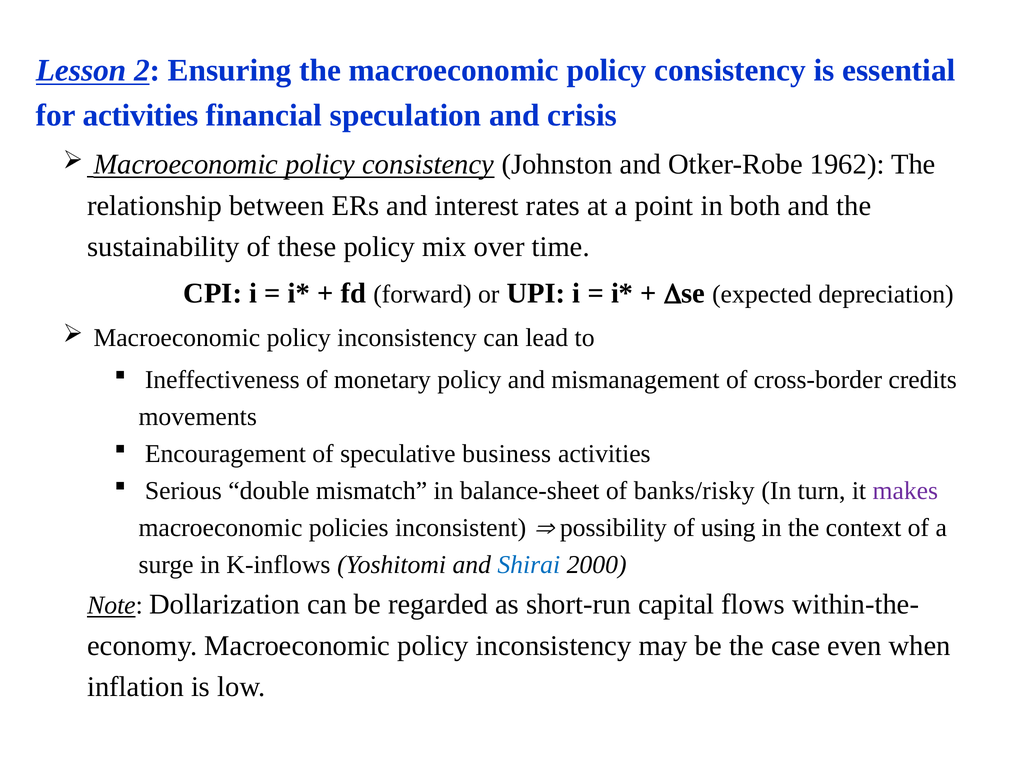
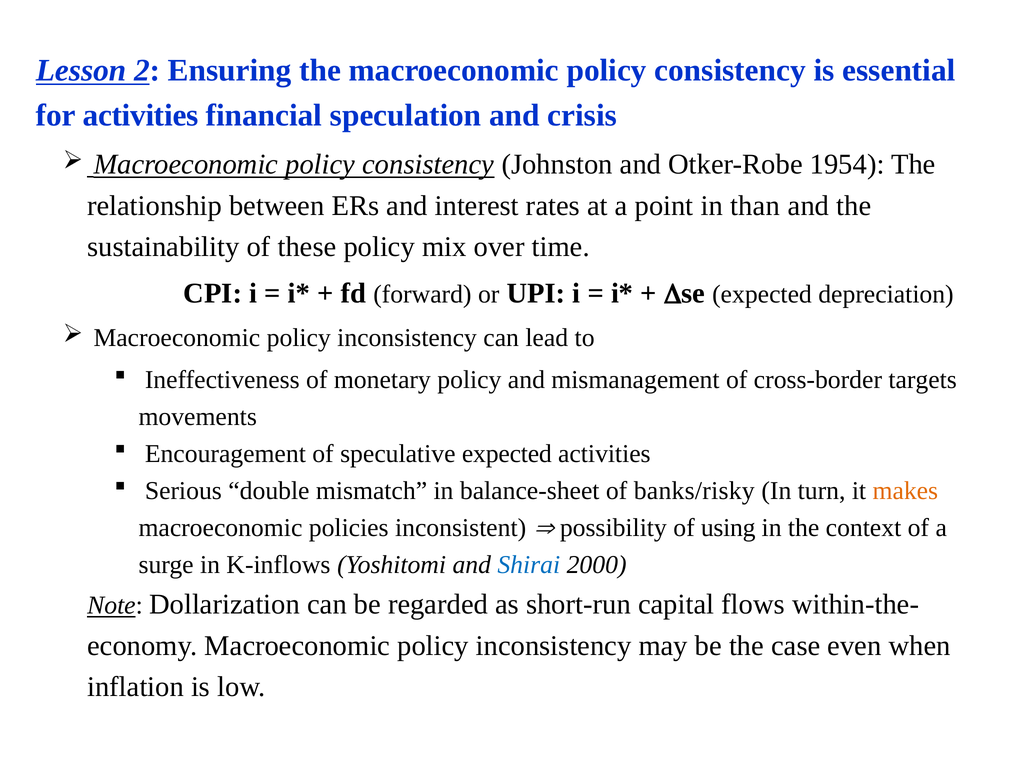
1962: 1962 -> 1954
both: both -> than
credits: credits -> targets
speculative business: business -> expected
makes colour: purple -> orange
